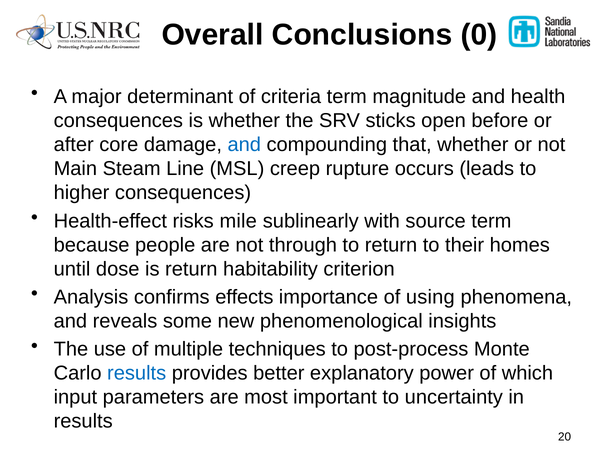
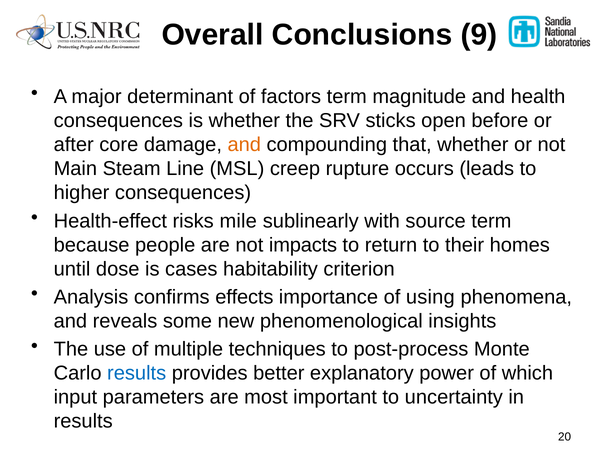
0: 0 -> 9
criteria: criteria -> factors
and at (244, 145) colour: blue -> orange
through: through -> impacts
is return: return -> cases
